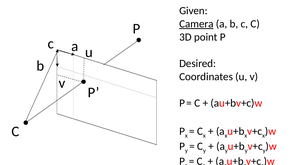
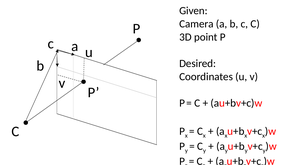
Camera underline: present -> none
